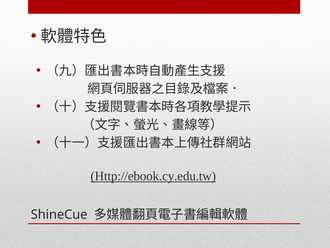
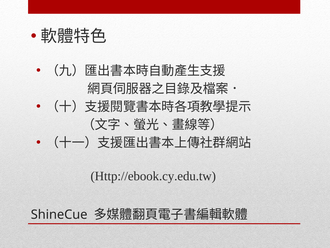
Http://ebook.cy.edu.tw underline: present -> none
